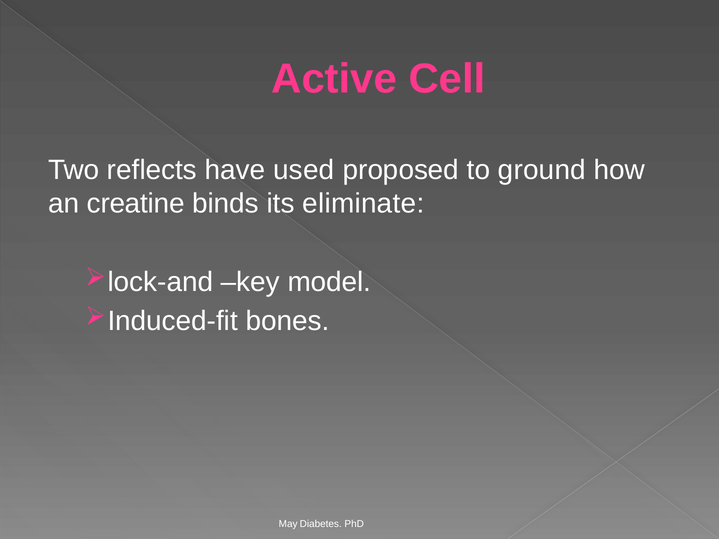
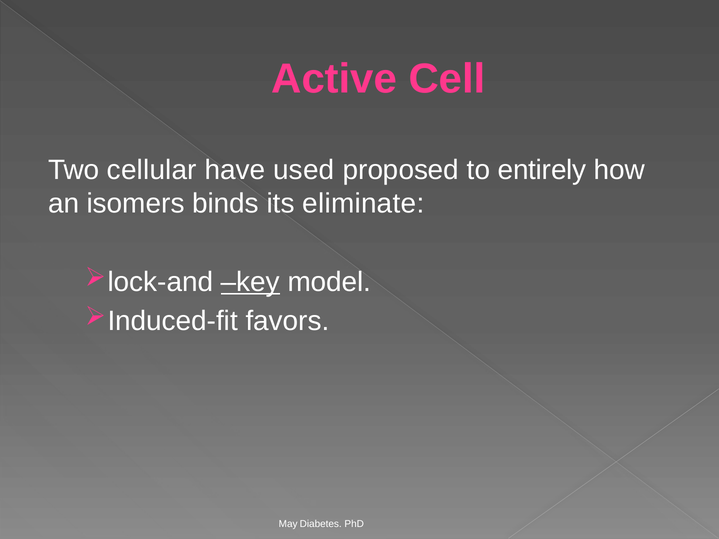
reflects: reflects -> cellular
ground: ground -> entirely
creatine: creatine -> isomers
key underline: none -> present
bones: bones -> favors
